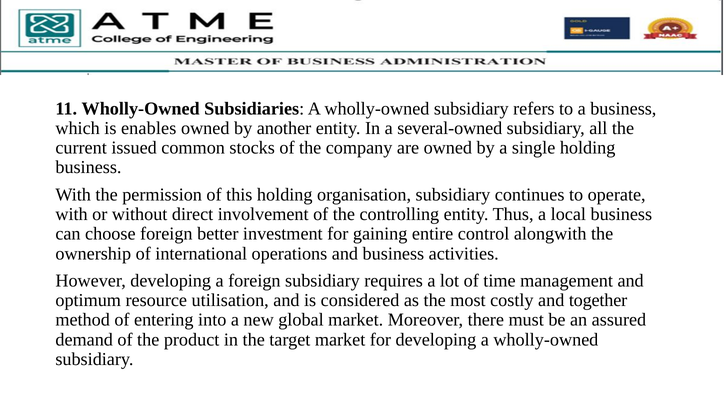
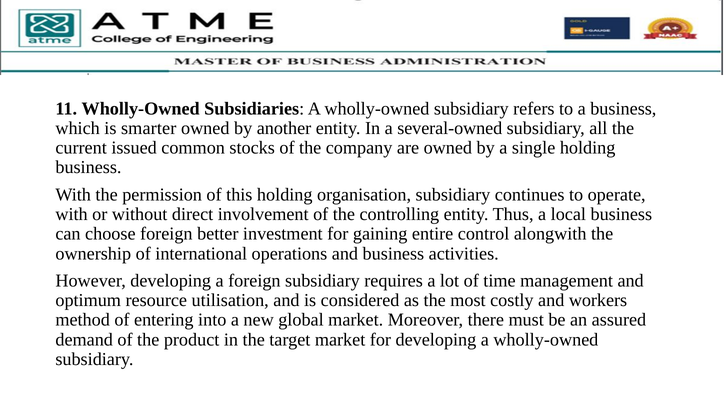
enables: enables -> smarter
together: together -> workers
